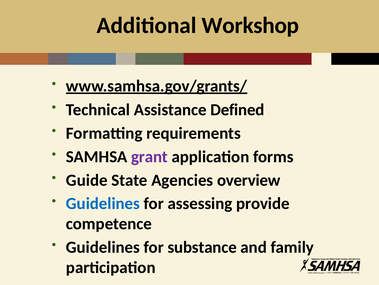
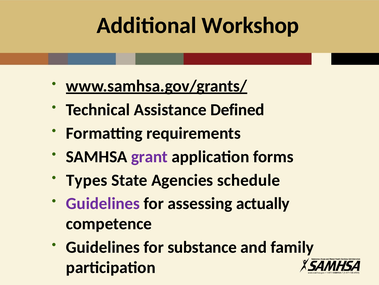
Guide: Guide -> Types
overview: overview -> schedule
Guidelines at (103, 203) colour: blue -> purple
provide: provide -> actually
